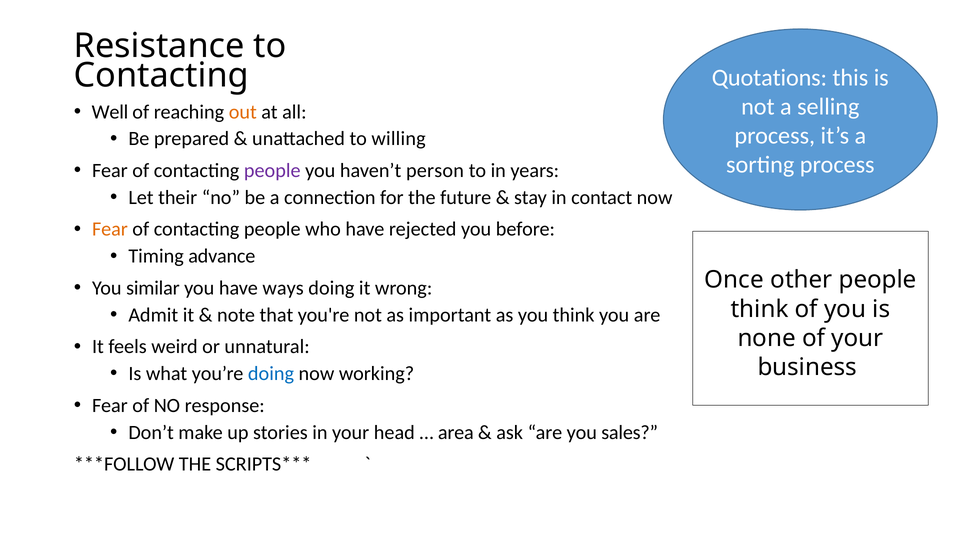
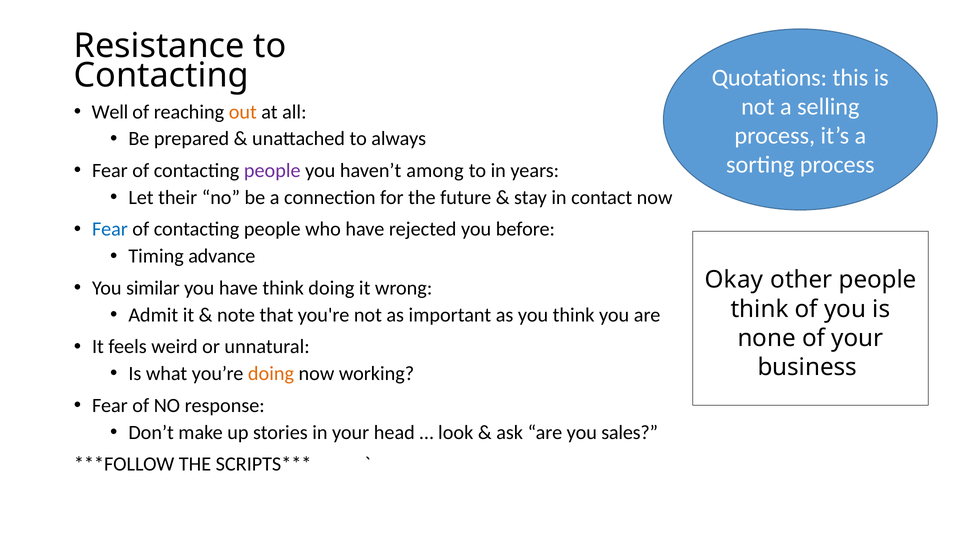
willing: willing -> always
person: person -> among
Fear at (110, 229) colour: orange -> blue
Once: Once -> Okay
have ways: ways -> think
doing at (271, 374) colour: blue -> orange
area: area -> look
